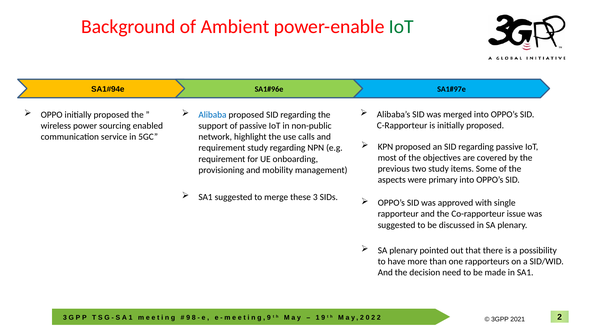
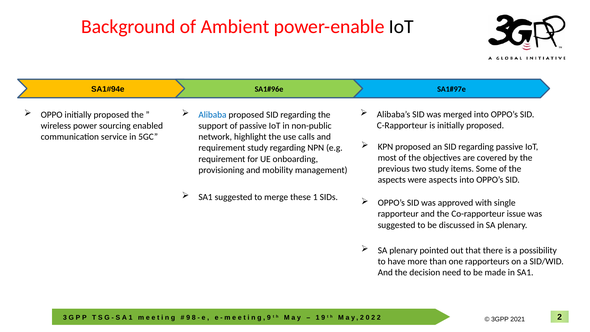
IoT at (401, 27) colour: green -> black
were primary: primary -> aspects
these 3: 3 -> 1
